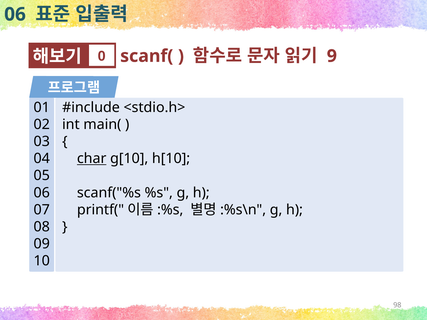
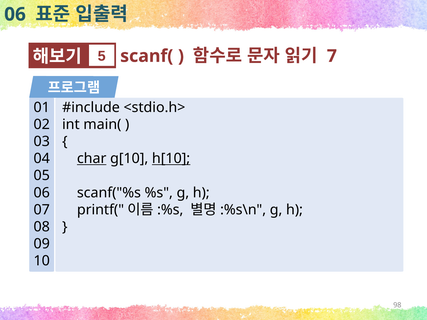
0: 0 -> 5
9: 9 -> 7
h[10 underline: none -> present
